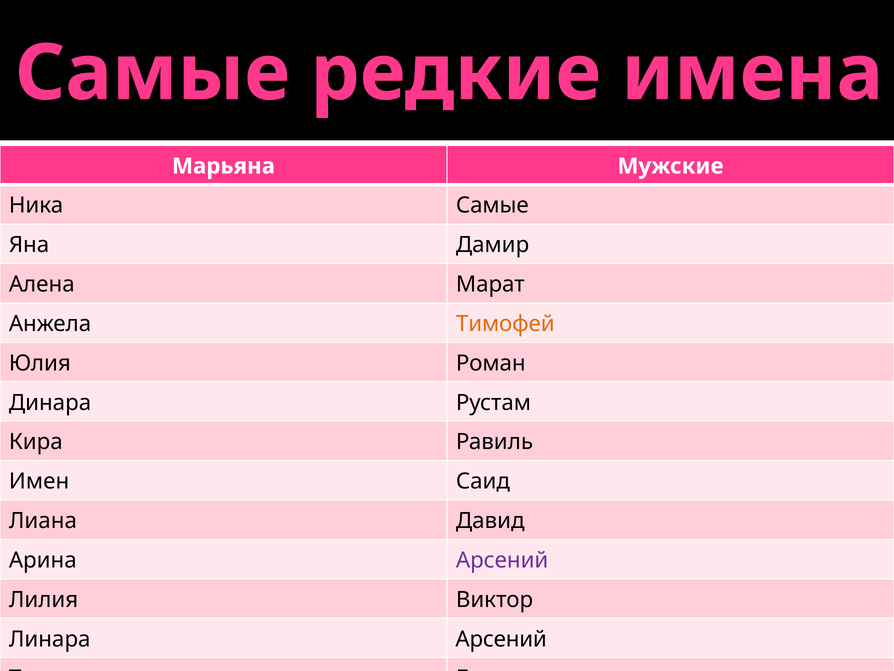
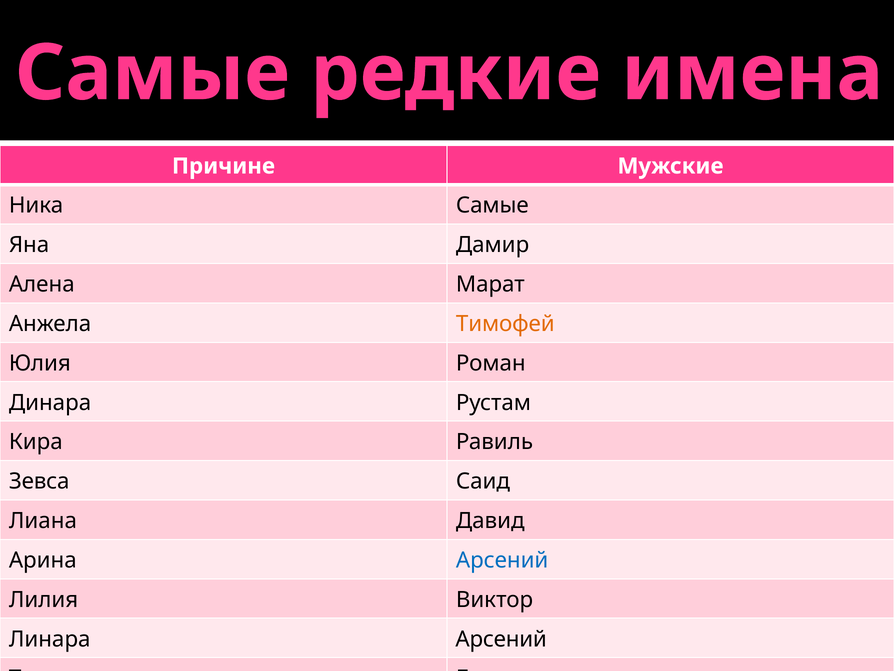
Марьяна: Марьяна -> Причине
Имен: Имен -> Зевса
Арсений at (502, 560) colour: purple -> blue
